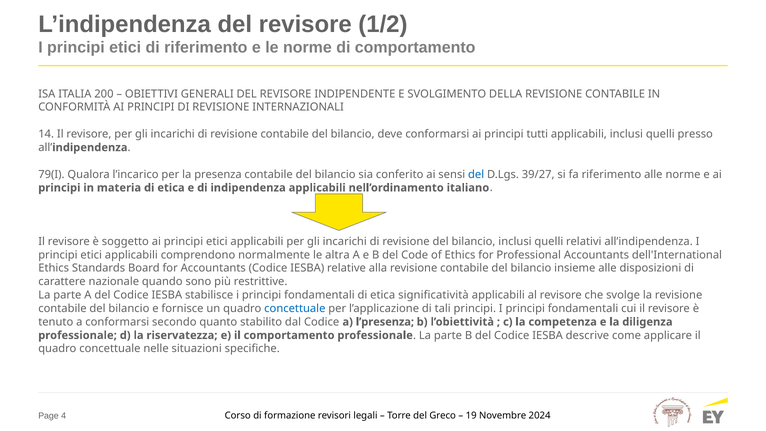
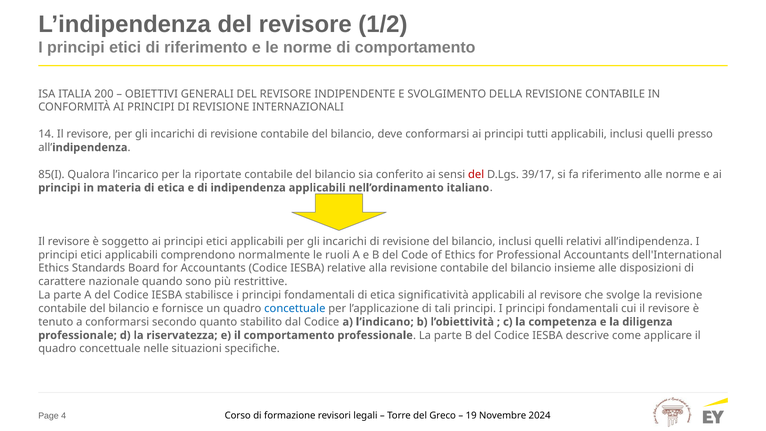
79(I: 79(I -> 85(I
presenza: presenza -> riportate
del at (476, 174) colour: blue -> red
39/27: 39/27 -> 39/17
altra: altra -> ruoli
l’presenza: l’presenza -> l’indicano
